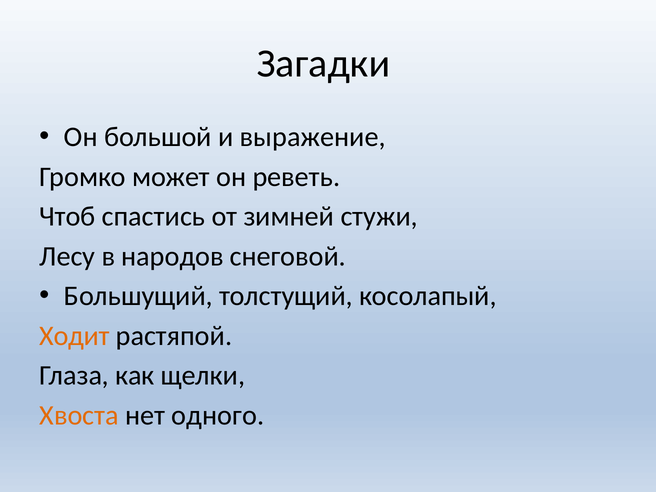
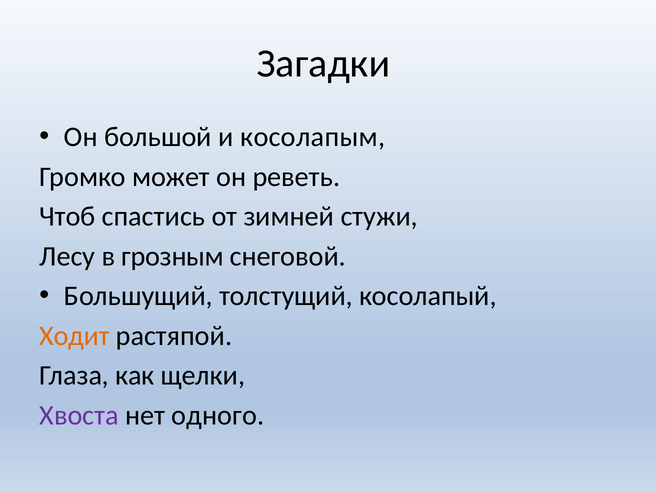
выражение: выражение -> косолапым
народов: народов -> грозным
Хвоста colour: orange -> purple
